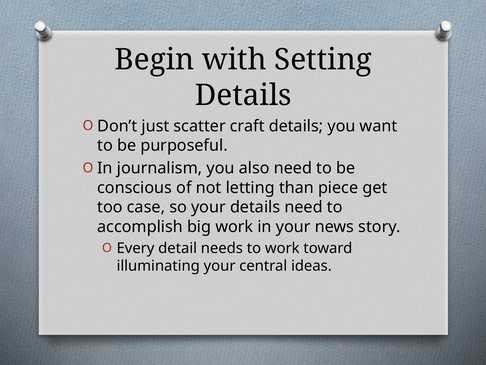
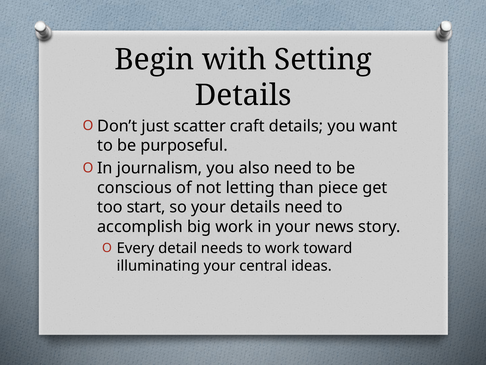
case: case -> start
